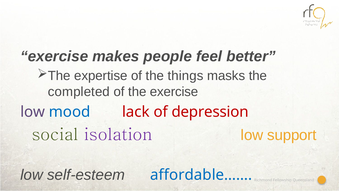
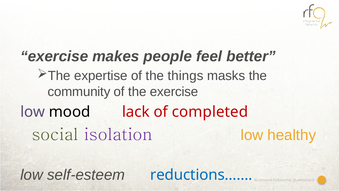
completed: completed -> community
mood colour: blue -> black
depression: depression -> completed
support: support -> healthy
affordable……: affordable…… -> reductions……
